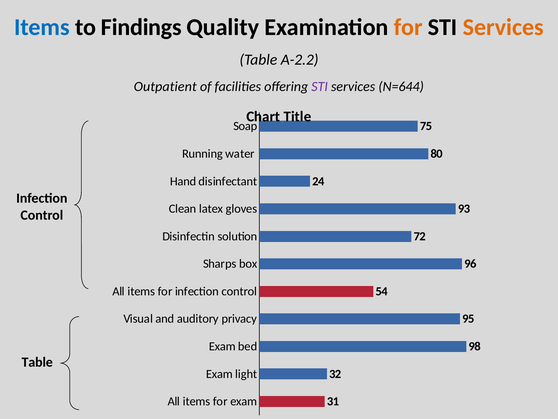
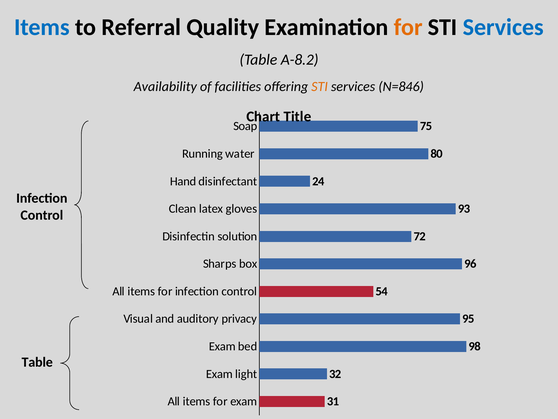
Findings: Findings -> Referral
Services at (503, 27) colour: orange -> blue
A-2.2: A-2.2 -> A-8.2
Outpatient: Outpatient -> Availability
STI at (320, 86) colour: purple -> orange
N=644: N=644 -> N=846
